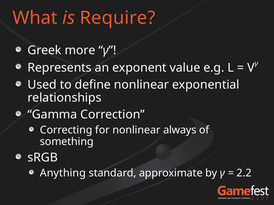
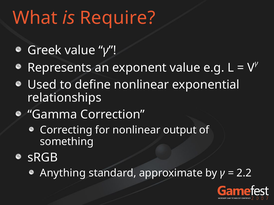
Greek more: more -> value
always: always -> output
